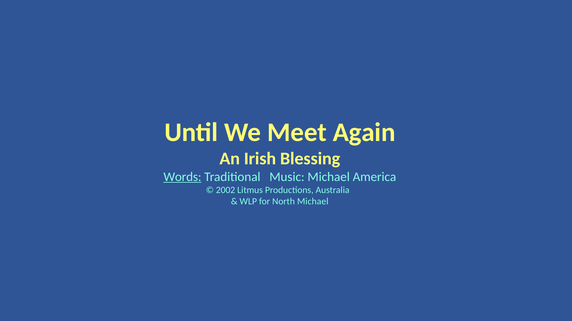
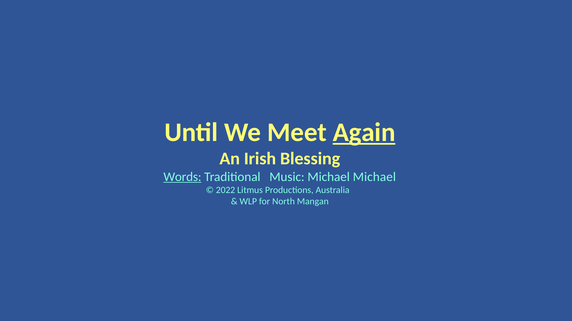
Again underline: none -> present
Michael America: America -> Michael
2002: 2002 -> 2022
North Michael: Michael -> Mangan
